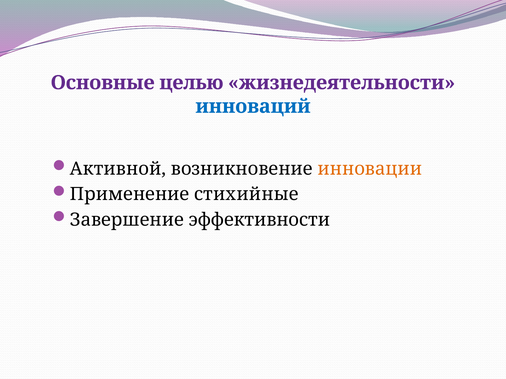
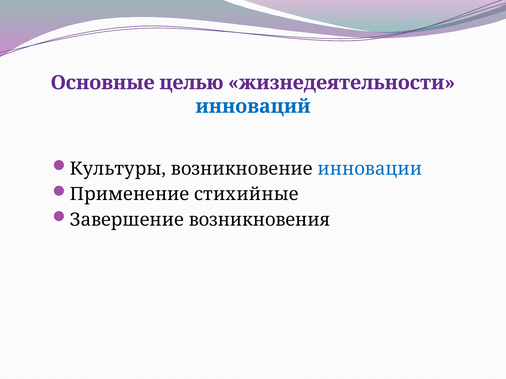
Активной: Активной -> Культуры
инновации colour: orange -> blue
эффективности: эффективности -> возникновения
